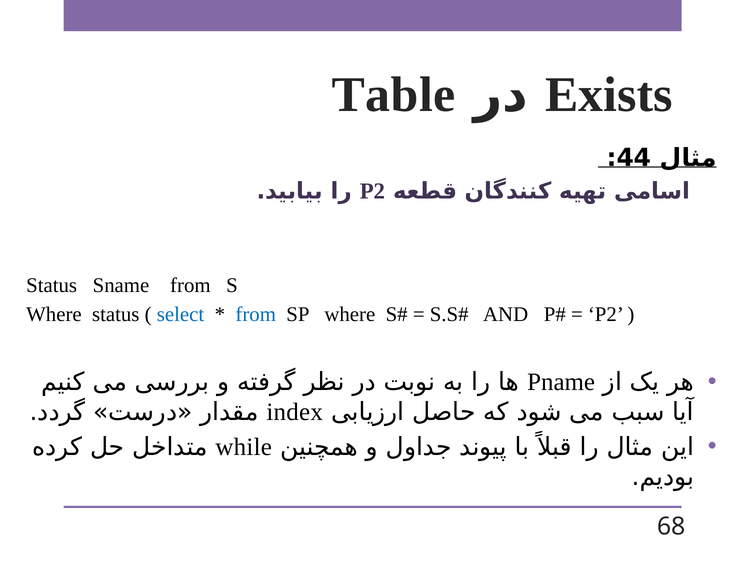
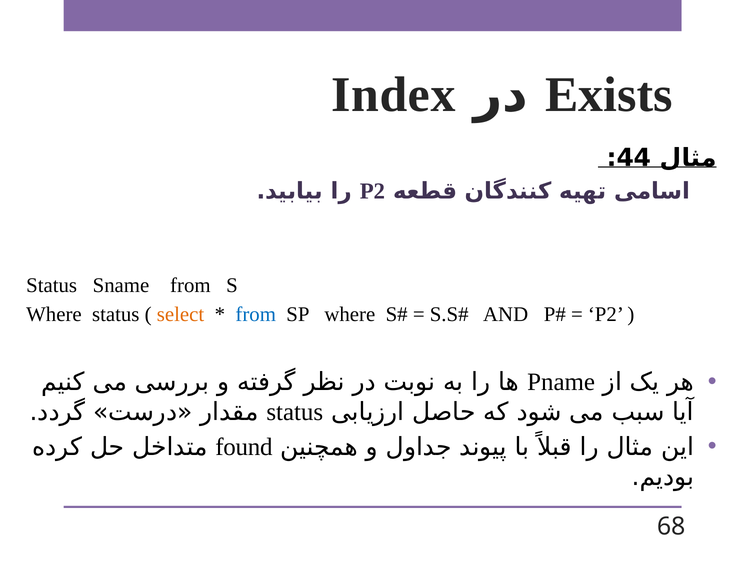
Table: Table -> Index
select colour: blue -> orange
index at (295, 412): index -> status
while: while -> found
